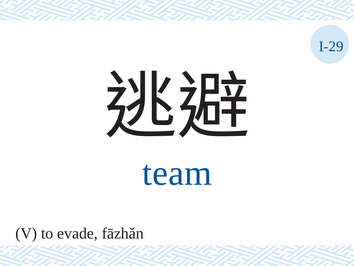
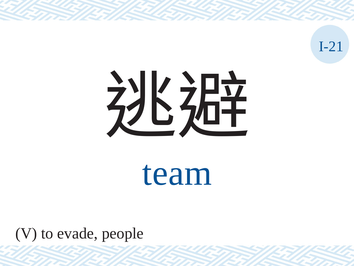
I-29: I-29 -> I-21
fāzhǎn: fāzhǎn -> people
